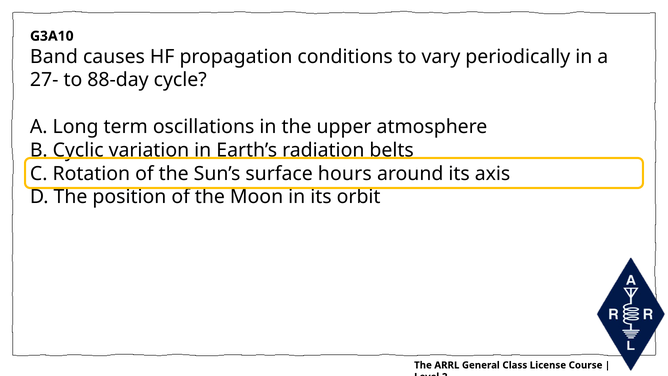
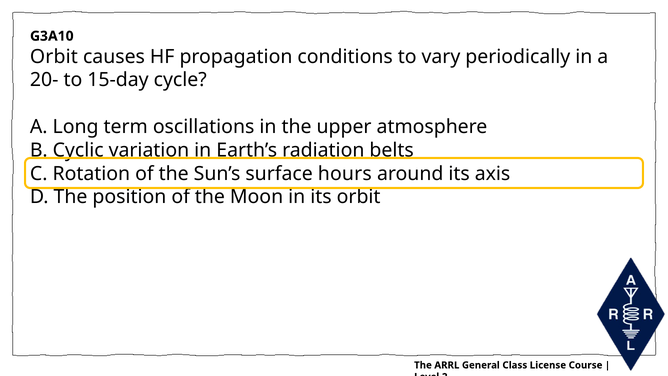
Band at (54, 57): Band -> Orbit
27-: 27- -> 20-
88-day: 88-day -> 15-day
